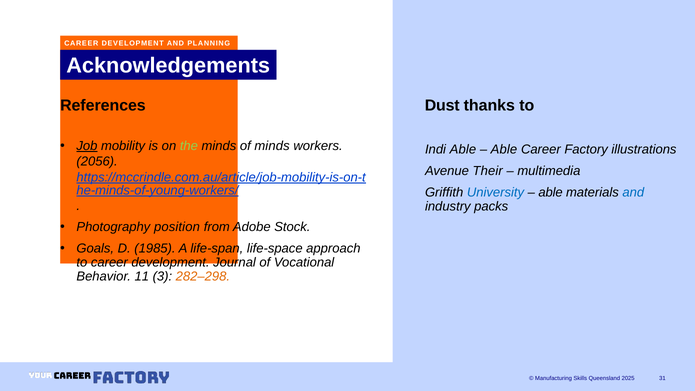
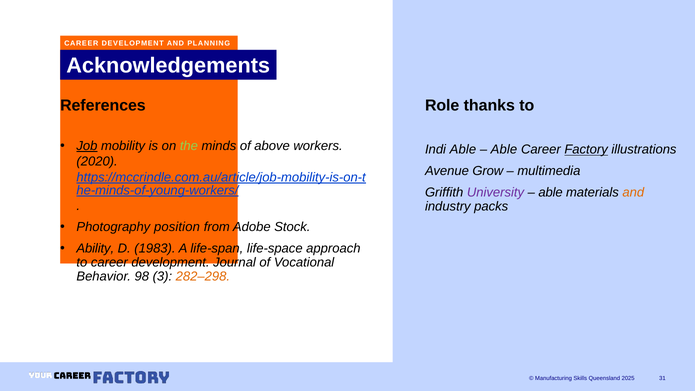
Dust: Dust -> Role
of minds: minds -> above
Factory underline: none -> present
2056: 2056 -> 2020
Their: Their -> Grow
University colour: blue -> purple
and at (633, 192) colour: blue -> orange
Goals: Goals -> Ability
1985: 1985 -> 1983
11: 11 -> 98
